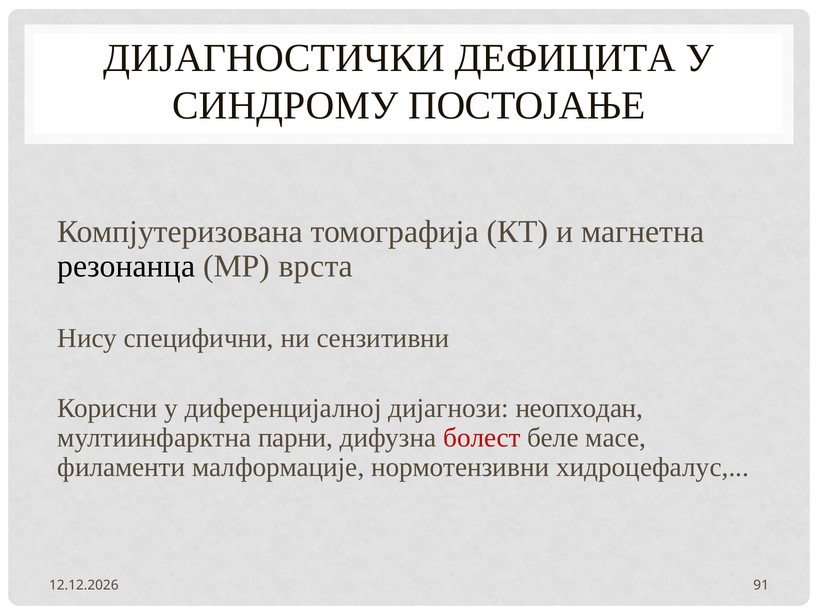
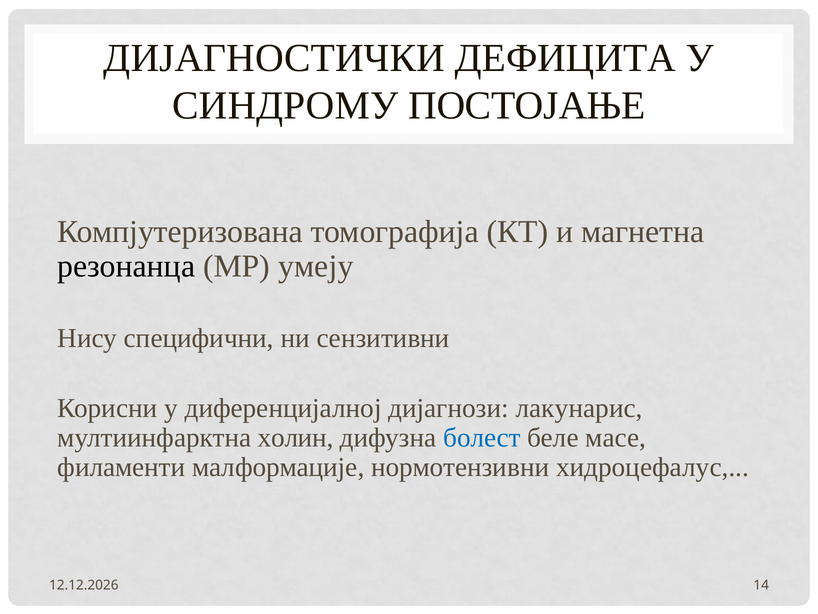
врста: врста -> умеју
неопходан: неопходан -> лакунарис
парни: парни -> холин
болест colour: red -> blue
91: 91 -> 14
